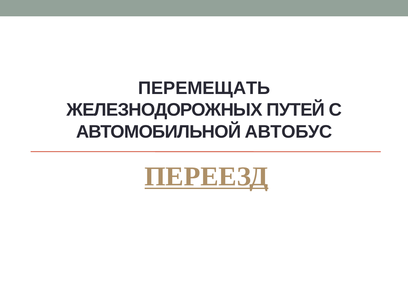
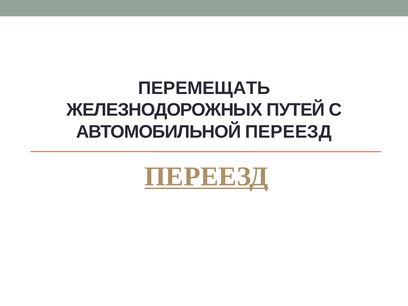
АВТОМОБИЛЬНОЙ АВТОБУС: АВТОБУС -> ПЕРЕЕЗД
